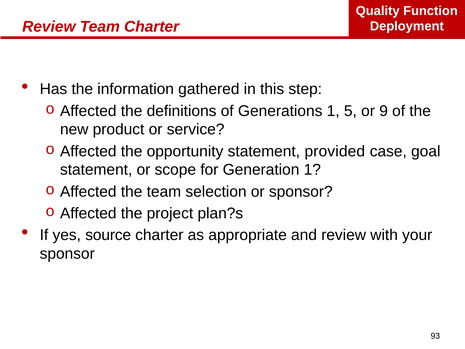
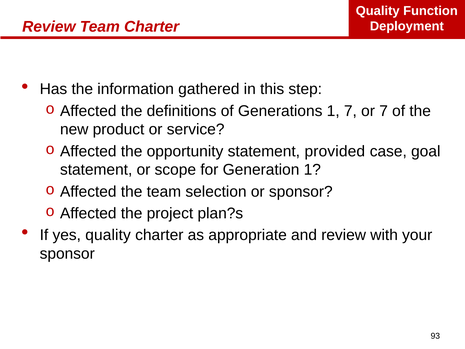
1 5: 5 -> 7
or 9: 9 -> 7
yes source: source -> quality
